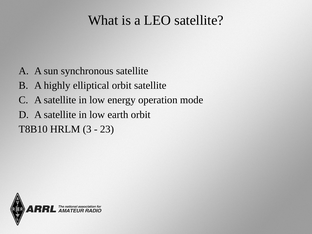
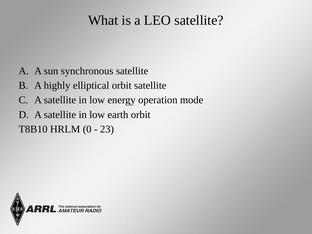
3: 3 -> 0
